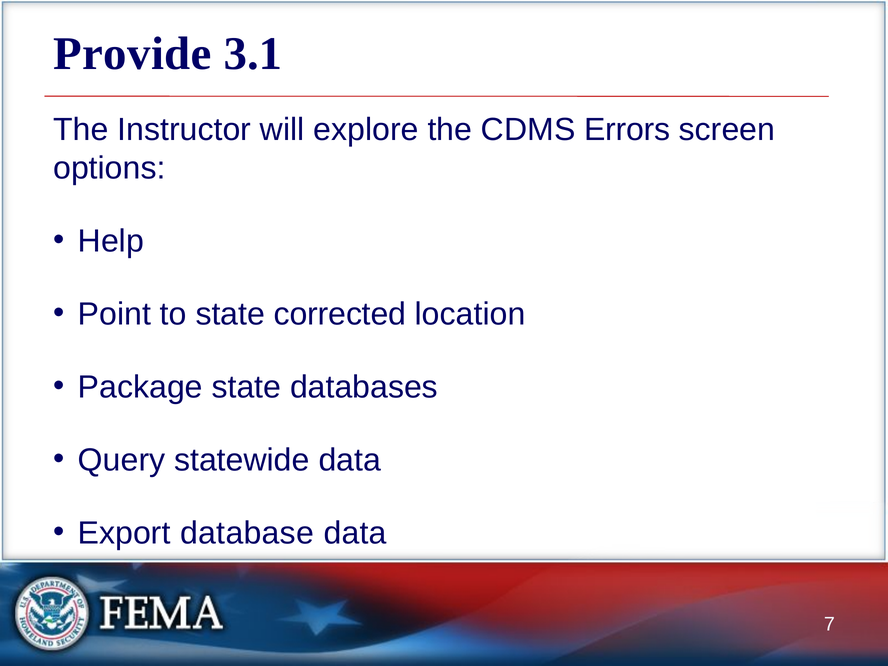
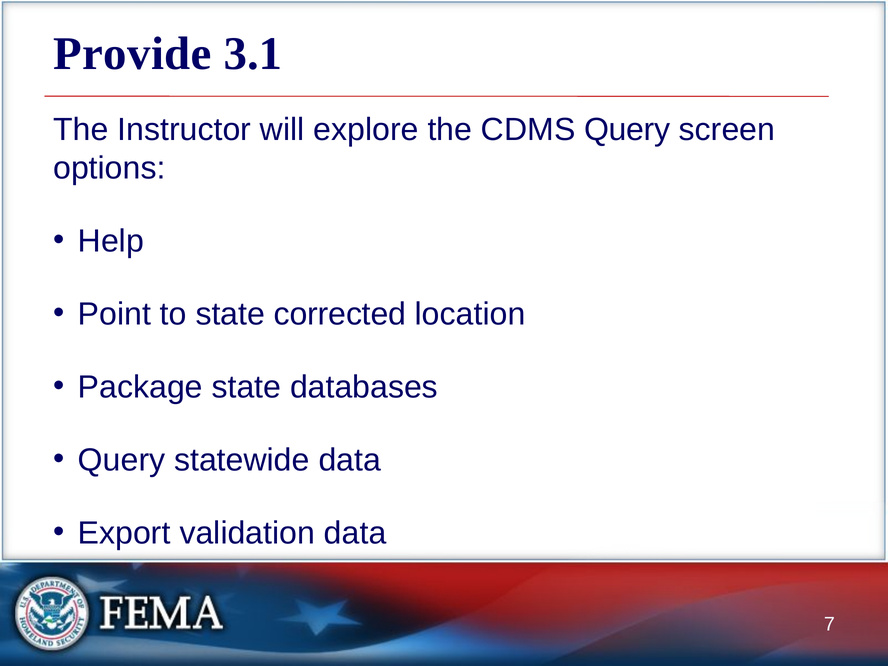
CDMS Errors: Errors -> Query
database: database -> validation
